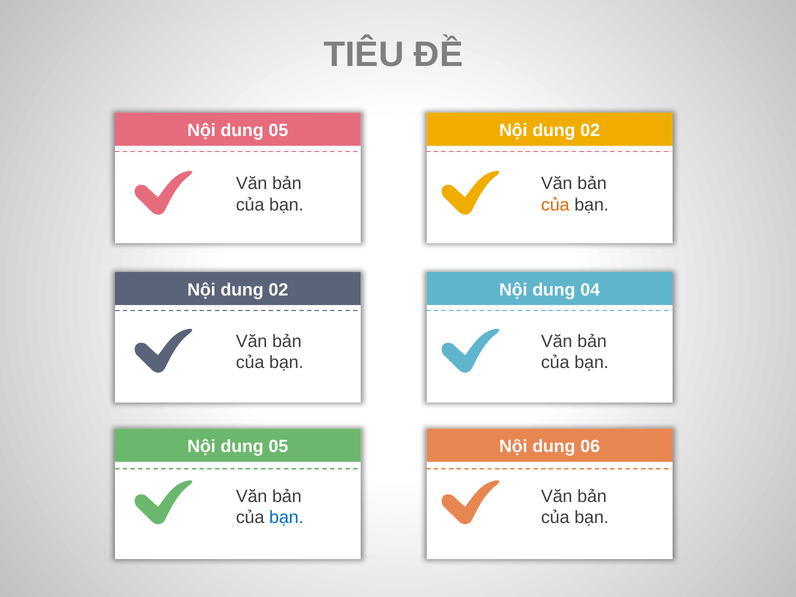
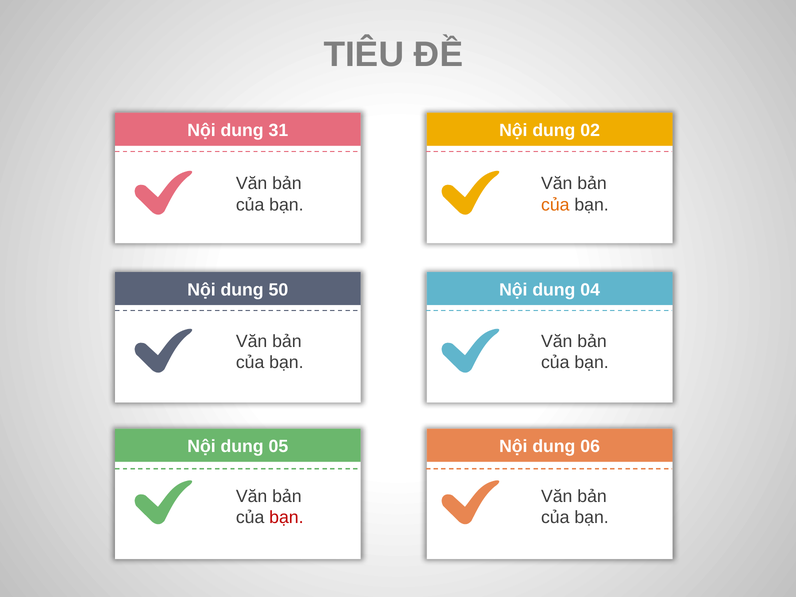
05 at (278, 131): 05 -> 31
02 at (278, 290): 02 -> 50
bạn at (286, 518) colour: blue -> red
